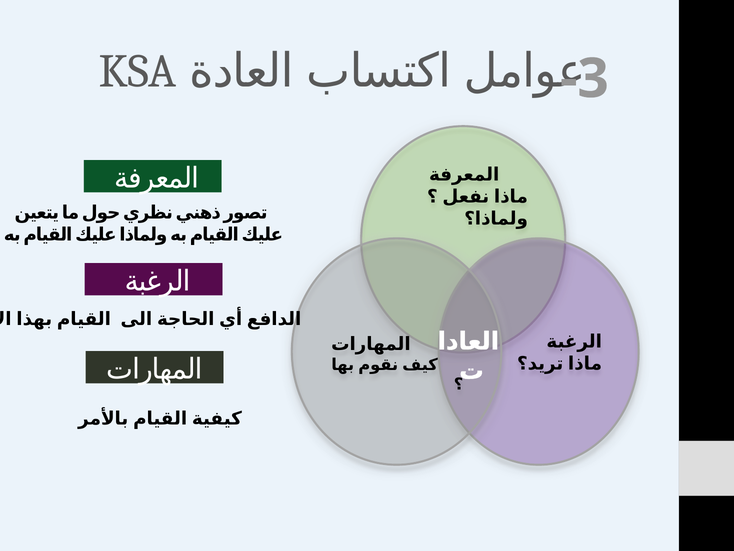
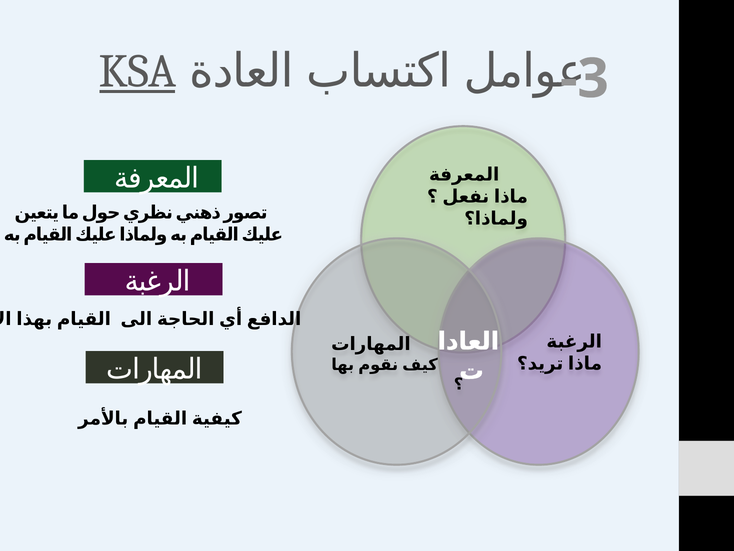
KSA underline: none -> present
